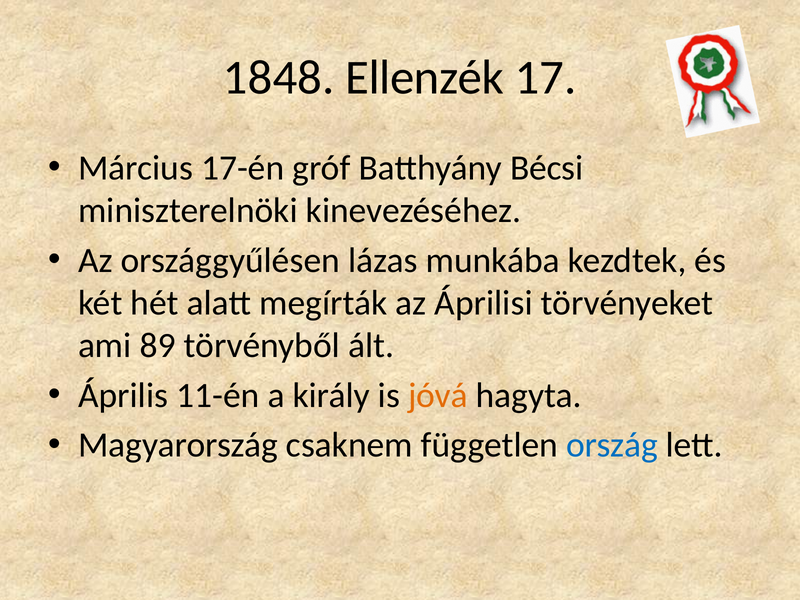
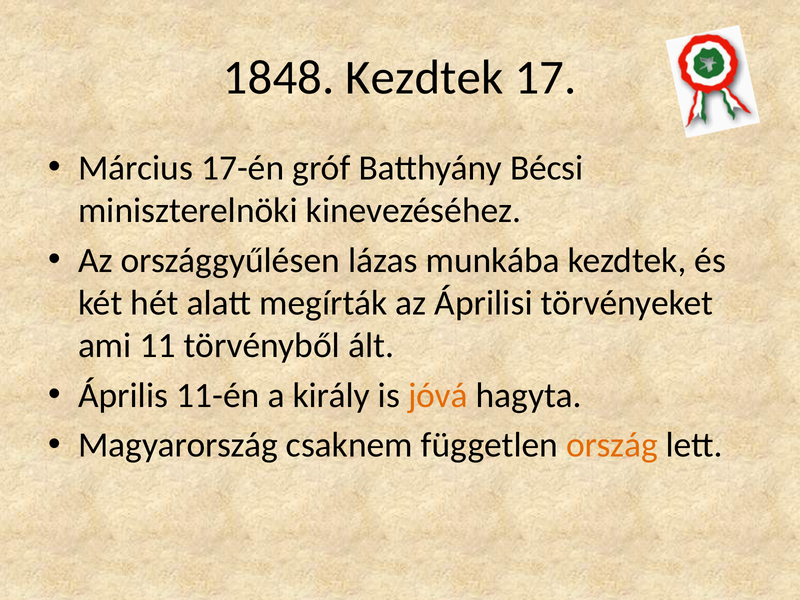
1848 Ellenzék: Ellenzék -> Kezdtek
89: 89 -> 11
ország colour: blue -> orange
